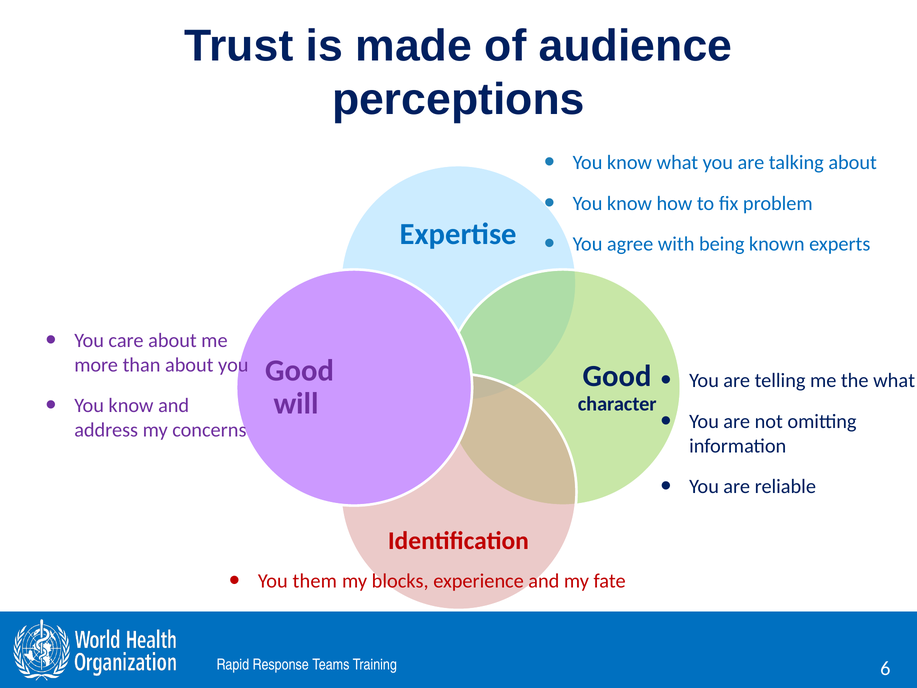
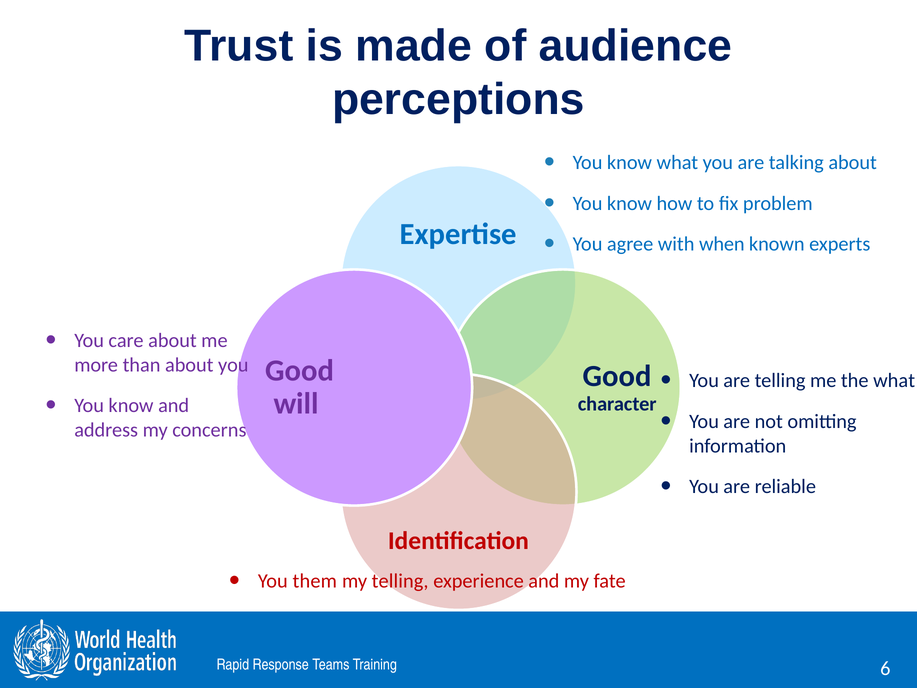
being: being -> when
my blocks: blocks -> telling
